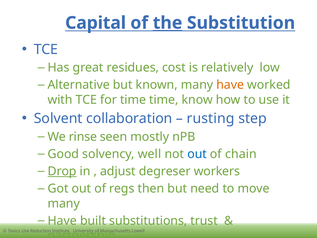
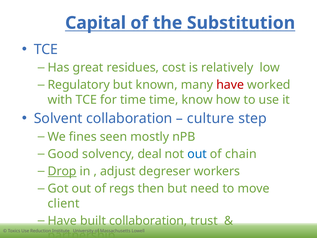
the underline: present -> none
Alternative: Alternative -> Regulatory
have at (230, 85) colour: orange -> red
rusting: rusting -> culture
rinse: rinse -> fines
well: well -> deal
many at (64, 203): many -> client
built substitutions: substitutions -> collaboration
